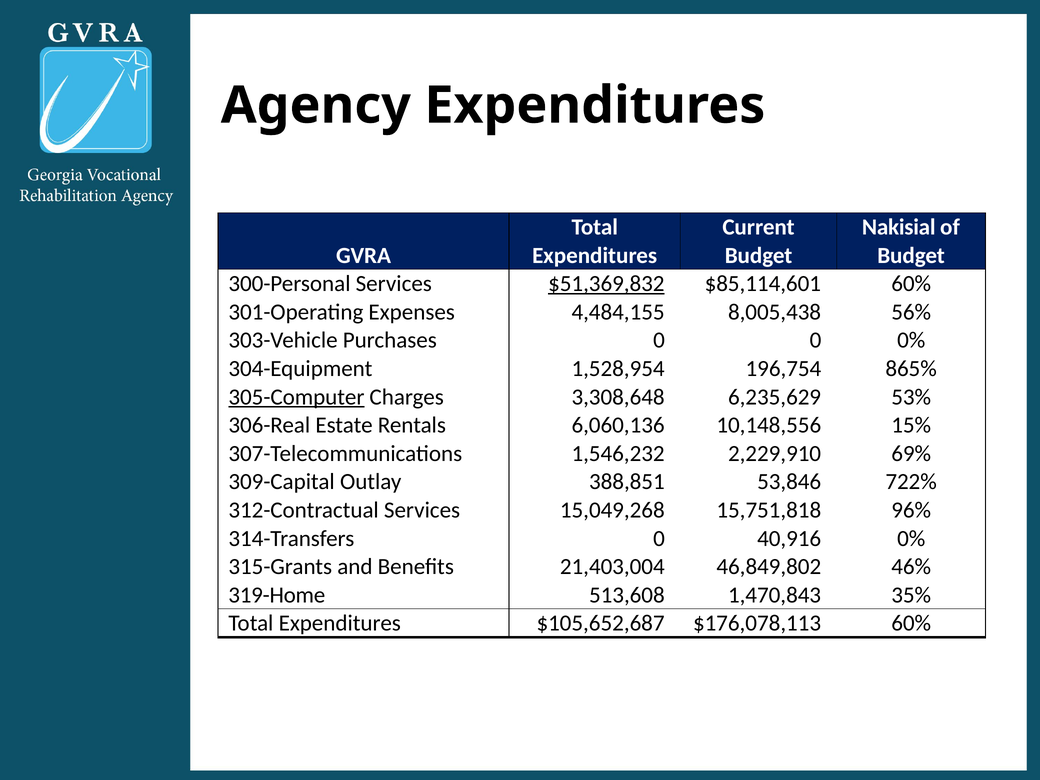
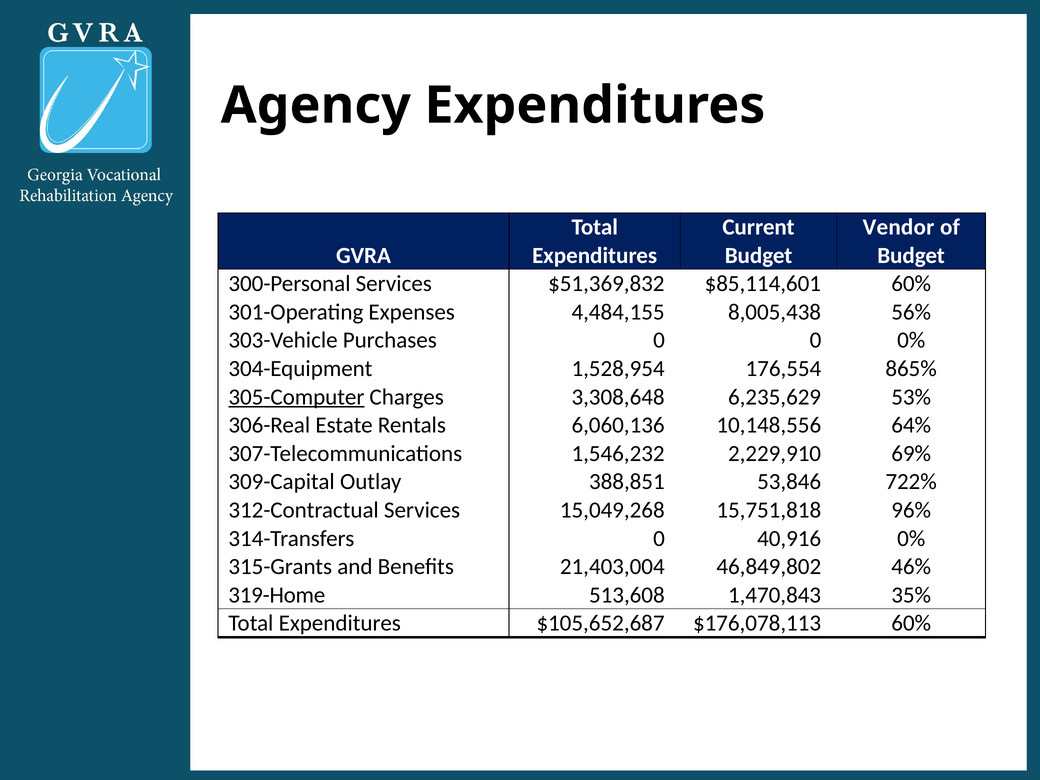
Nakisial: Nakisial -> Vendor
$51,369,832 underline: present -> none
196,754: 196,754 -> 176,554
15%: 15% -> 64%
